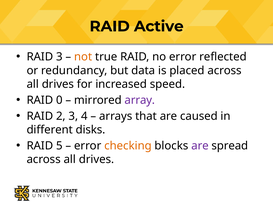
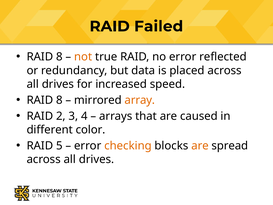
Active: Active -> Failed
3 at (59, 57): 3 -> 8
0 at (59, 100): 0 -> 8
array colour: purple -> orange
disks: disks -> color
are at (200, 145) colour: purple -> orange
